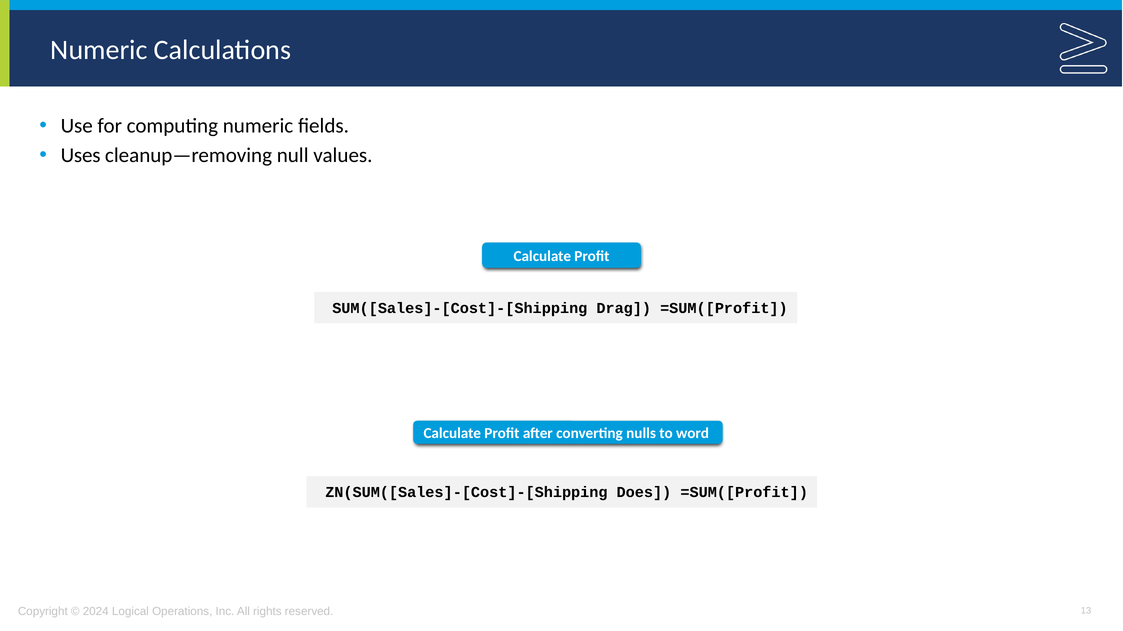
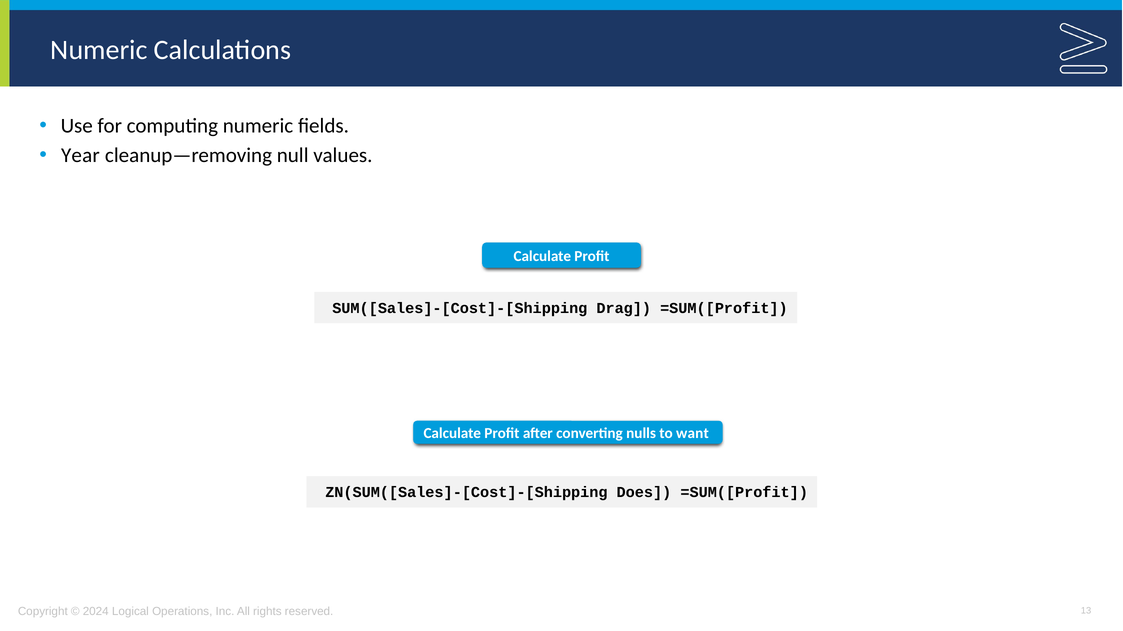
Uses: Uses -> Year
word: word -> want
